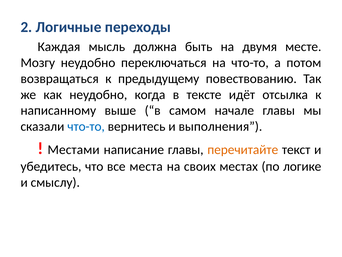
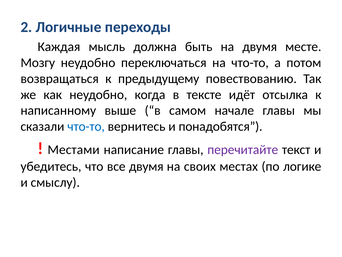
выполнения: выполнения -> понадобятся
перечитайте colour: orange -> purple
все места: места -> двумя
